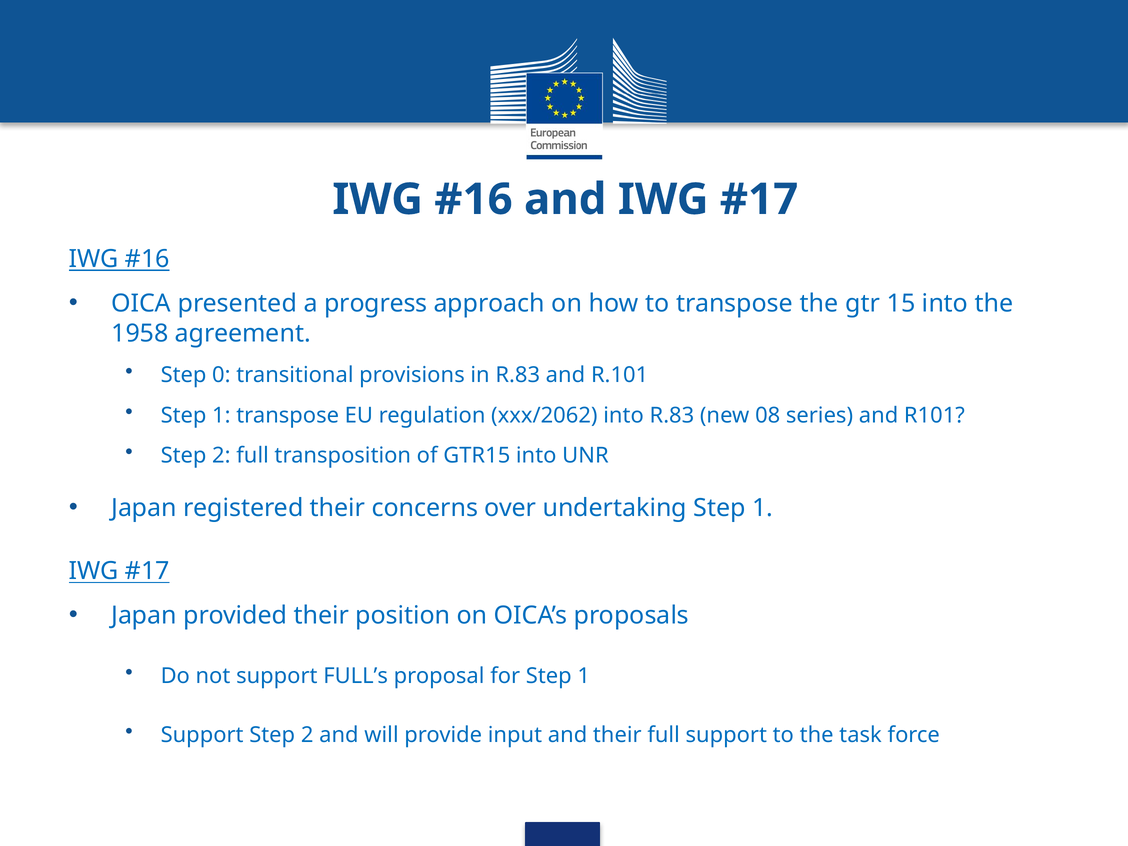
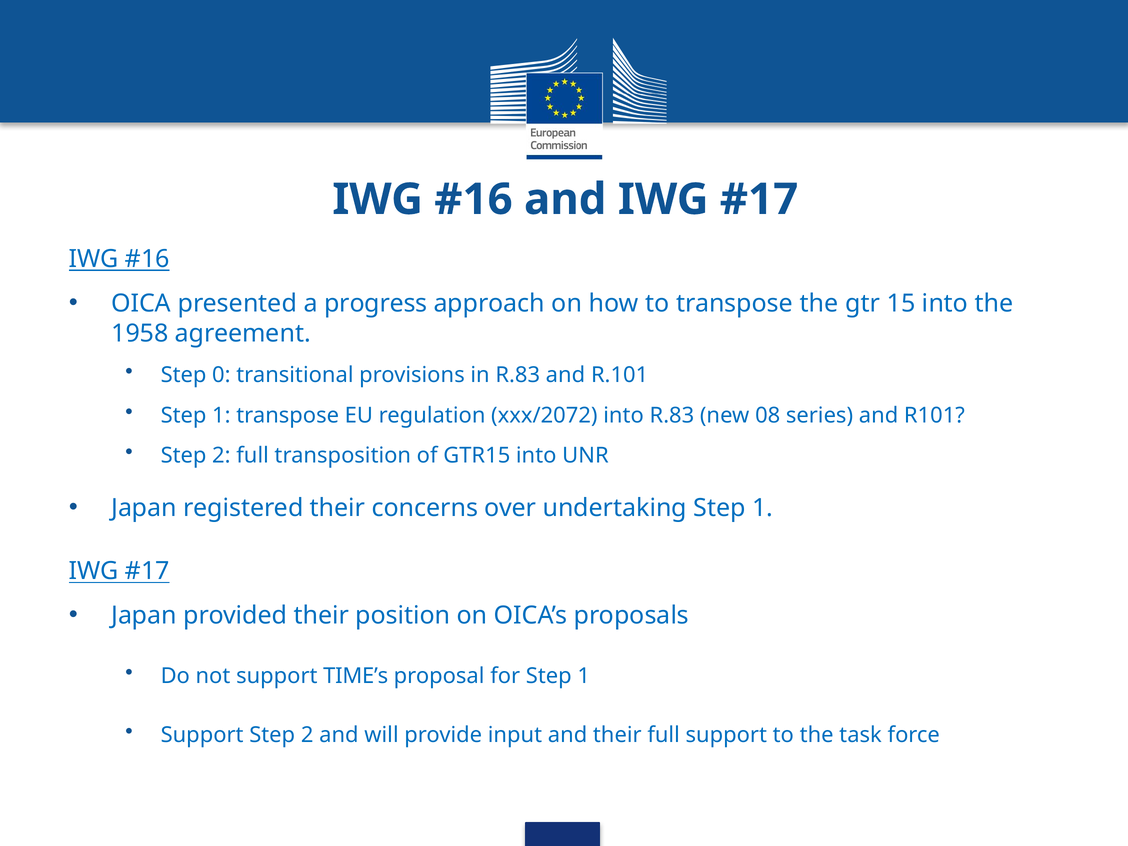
xxx/2062: xxx/2062 -> xxx/2072
FULL’s: FULL’s -> TIME’s
